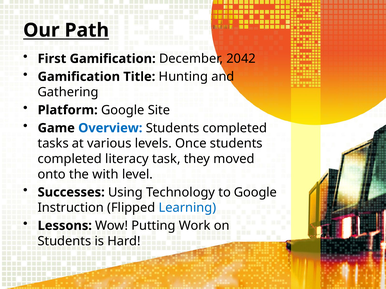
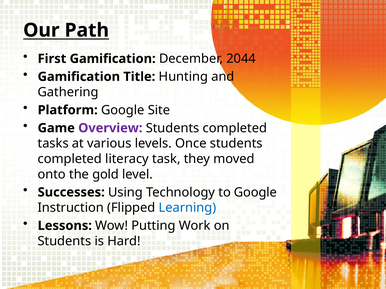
2042: 2042 -> 2044
Overview colour: blue -> purple
with: with -> gold
